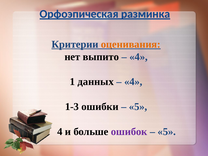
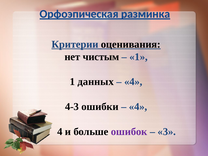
оценивания colour: orange -> black
выпито: выпито -> чистым
4 at (139, 57): 4 -> 1
1-3: 1-3 -> 4-3
5 at (138, 107): 5 -> 4
5 at (167, 132): 5 -> 3
